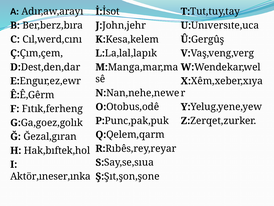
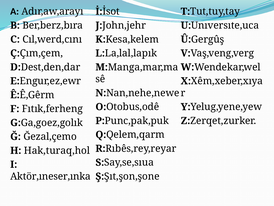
Ğezal,gıran: Ğezal,gıran -> Ğezal,çemo
Hak,bıftek,hol: Hak,bıftek,hol -> Hak,turaq,hol
